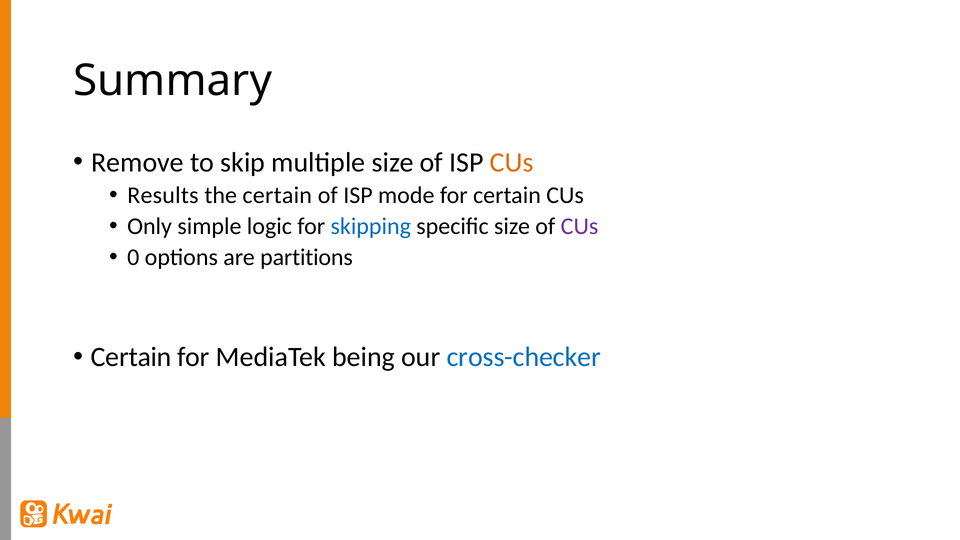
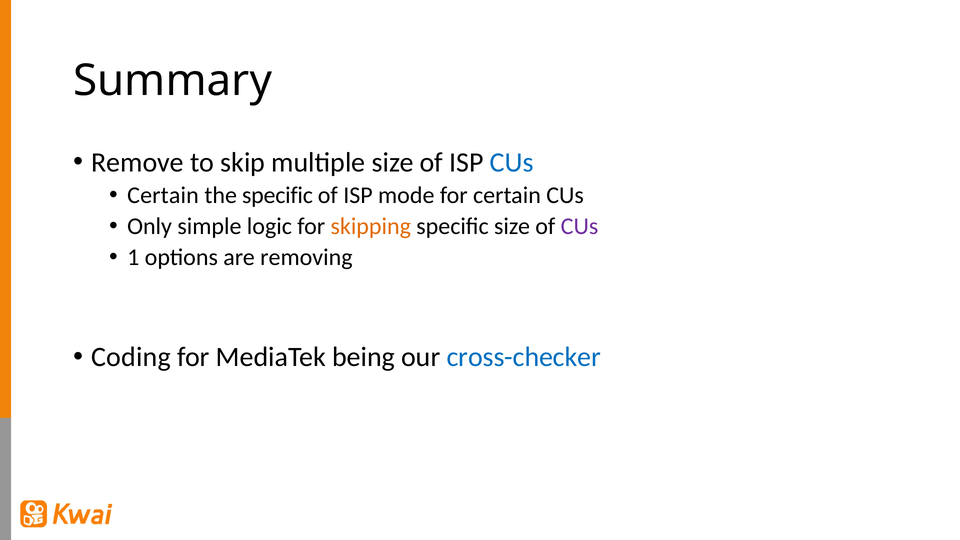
CUs at (512, 162) colour: orange -> blue
Results at (163, 195): Results -> Certain
the certain: certain -> specific
skipping colour: blue -> orange
0: 0 -> 1
partitions: partitions -> removing
Certain at (131, 357): Certain -> Coding
